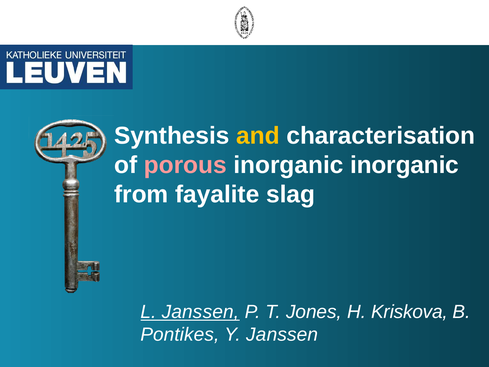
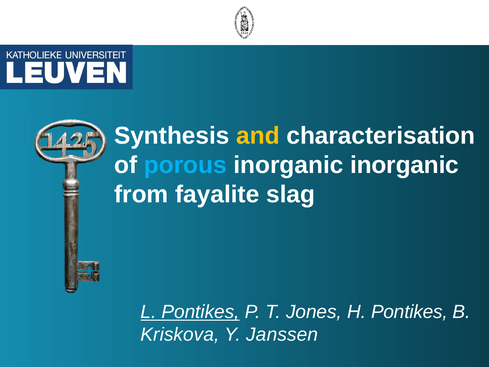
porous colour: pink -> light blue
L Janssen: Janssen -> Pontikes
H Kriskova: Kriskova -> Pontikes
Pontikes: Pontikes -> Kriskova
